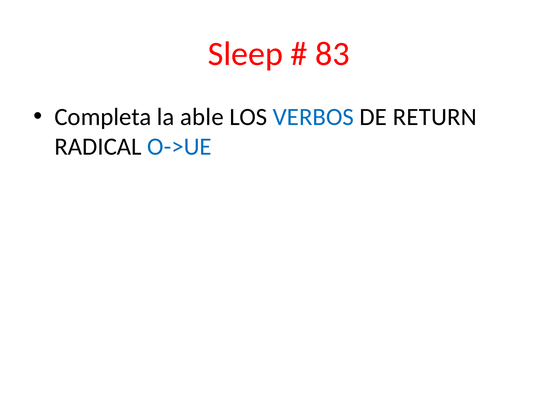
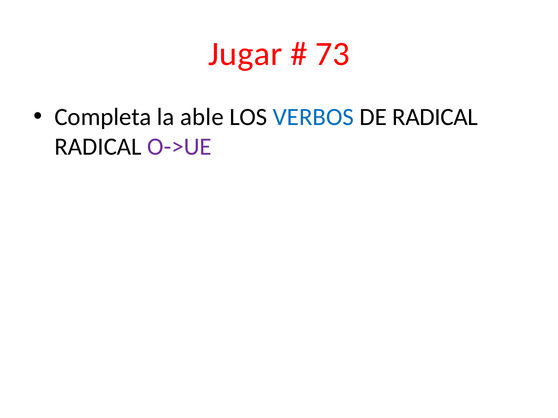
Sleep: Sleep -> Jugar
83: 83 -> 73
DE RETURN: RETURN -> RADICAL
O->UE colour: blue -> purple
